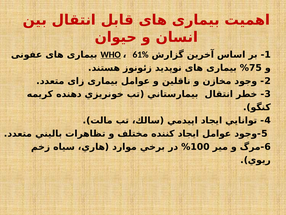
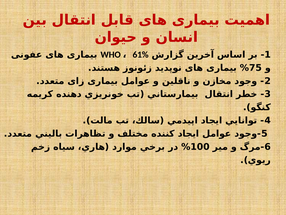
WHO underline: present -> none
